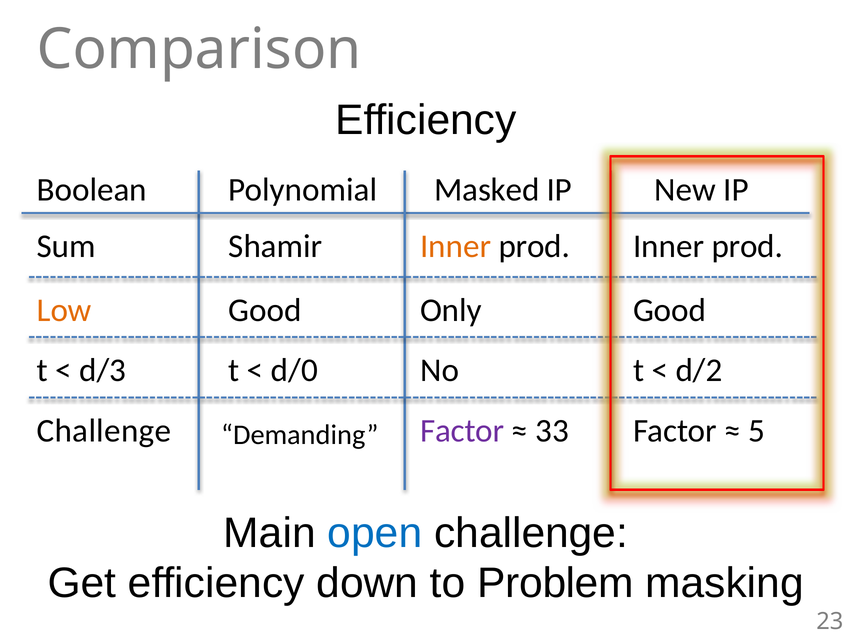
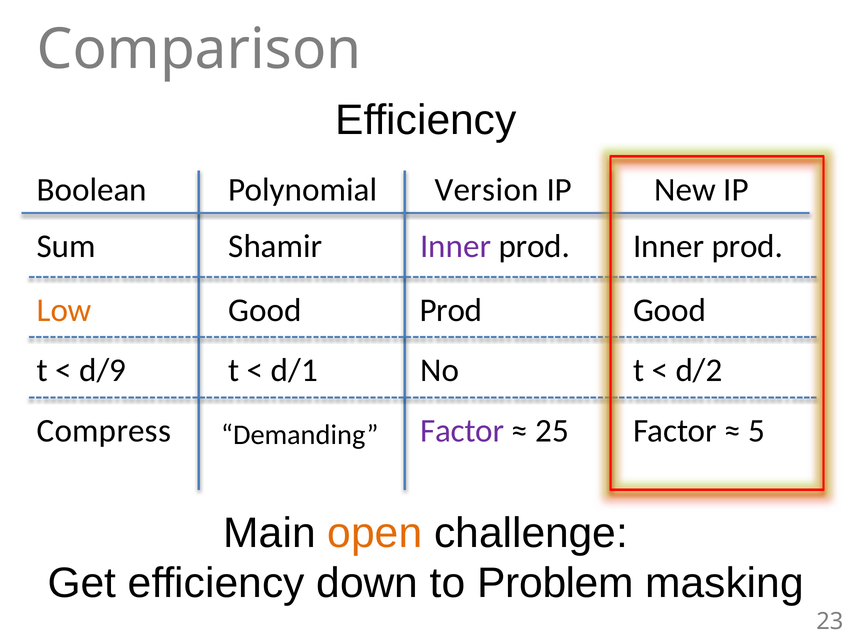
Masked: Masked -> Version
Inner at (456, 246) colour: orange -> purple
Good Only: Only -> Prod
d/3: d/3 -> d/9
d/0: d/0 -> d/1
Challenge at (104, 431): Challenge -> Compress
33: 33 -> 25
open colour: blue -> orange
